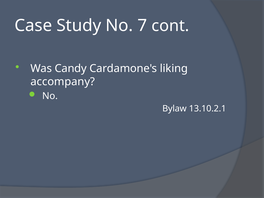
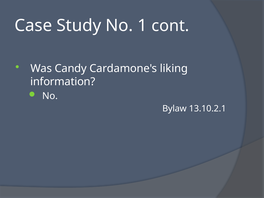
7: 7 -> 1
accompany: accompany -> information
